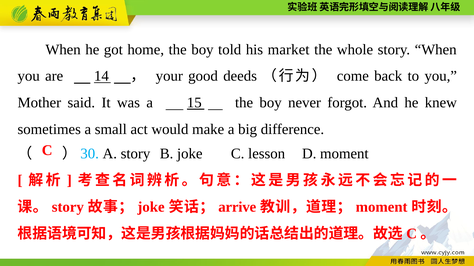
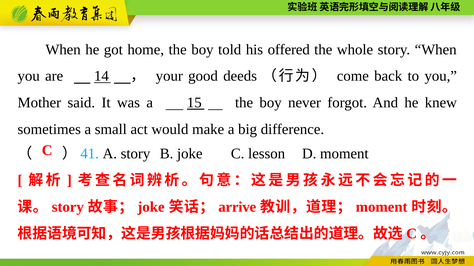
market: market -> offered
30: 30 -> 41
